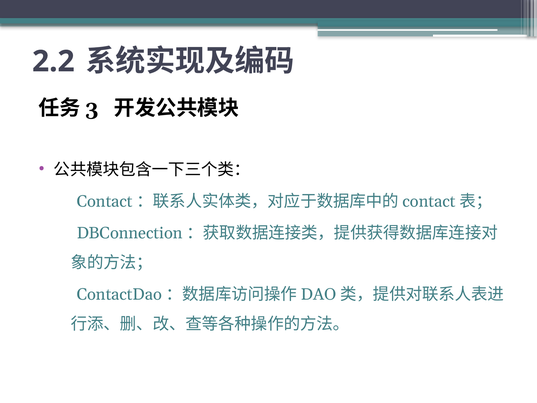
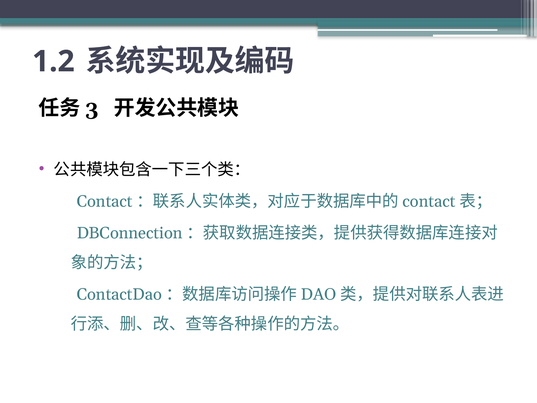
2.2: 2.2 -> 1.2
